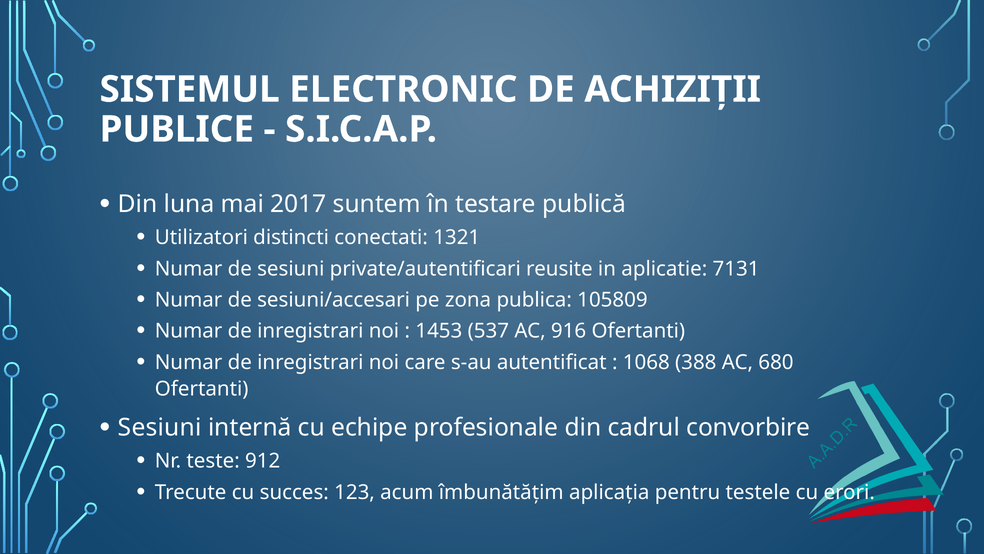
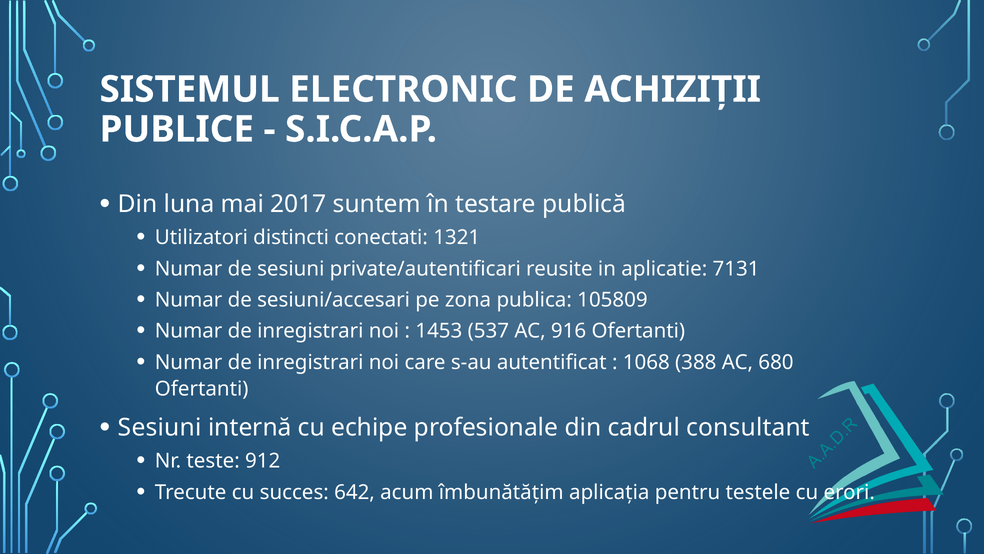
convorbire: convorbire -> consultant
123: 123 -> 642
